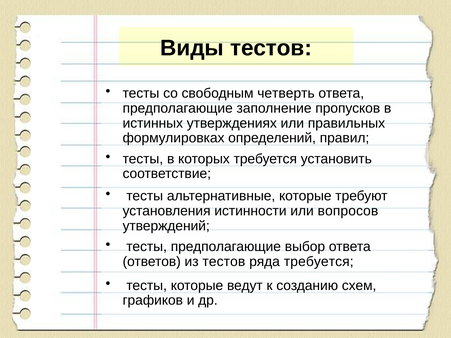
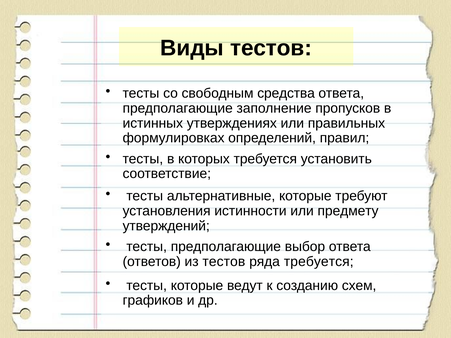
четверть: четверть -> средства
вопросов: вопросов -> предмету
